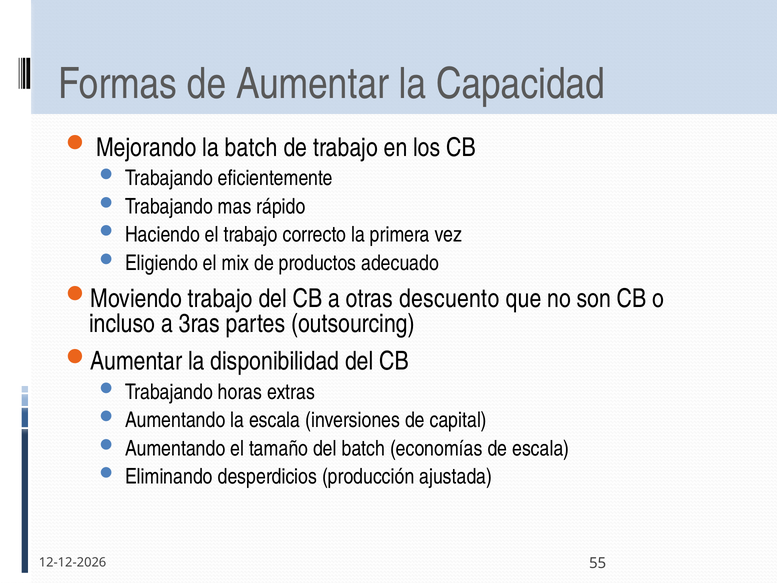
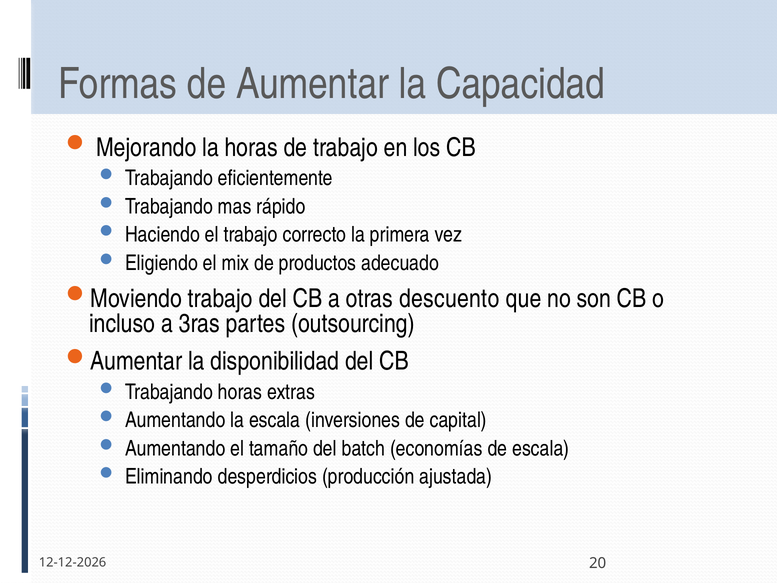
la batch: batch -> horas
55: 55 -> 20
